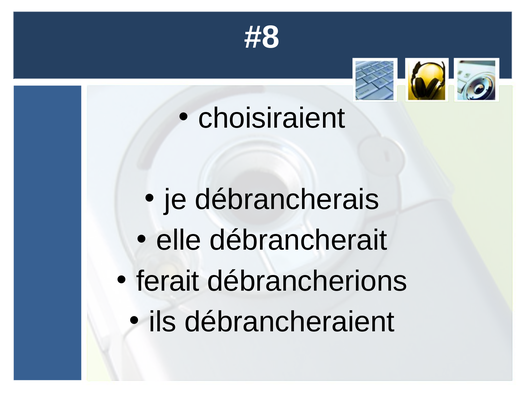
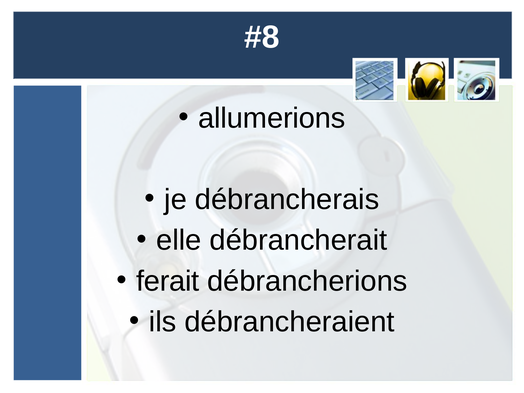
choisiraient: choisiraient -> allumerions
